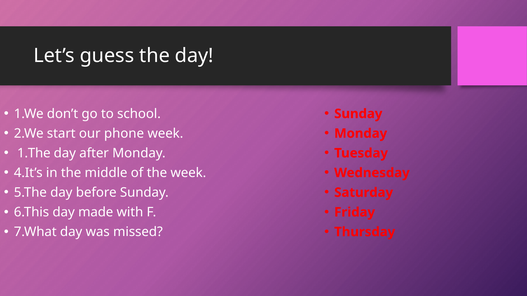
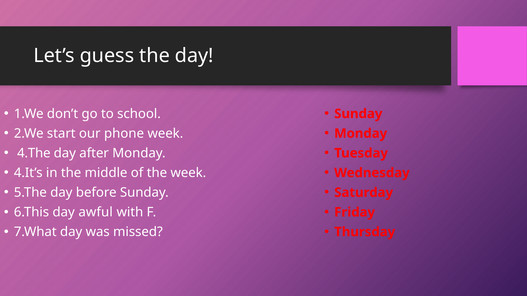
1.The: 1.The -> 4.The
made: made -> awful
